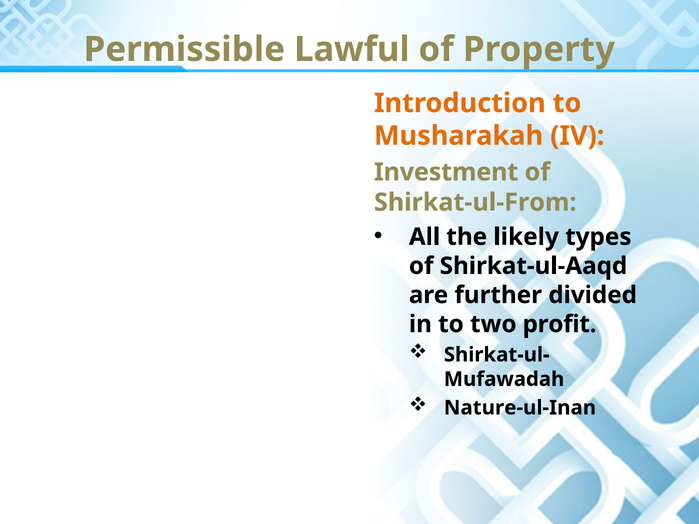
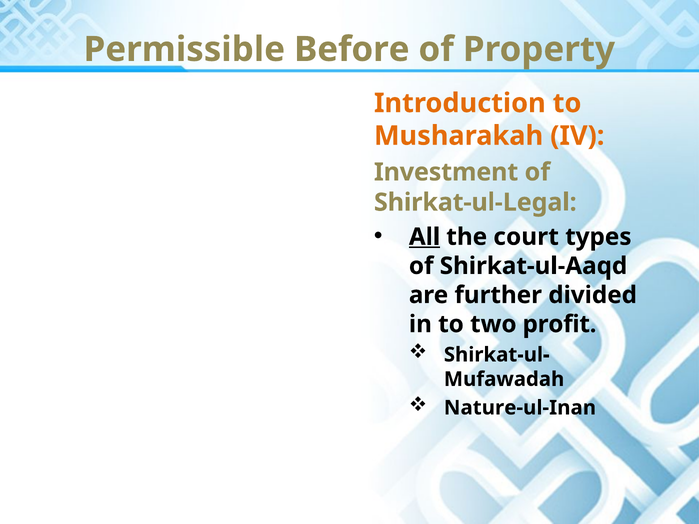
Lawful: Lawful -> Before
Shirkat-ul-From: Shirkat-ul-From -> Shirkat-ul-Legal
All underline: none -> present
likely: likely -> court
